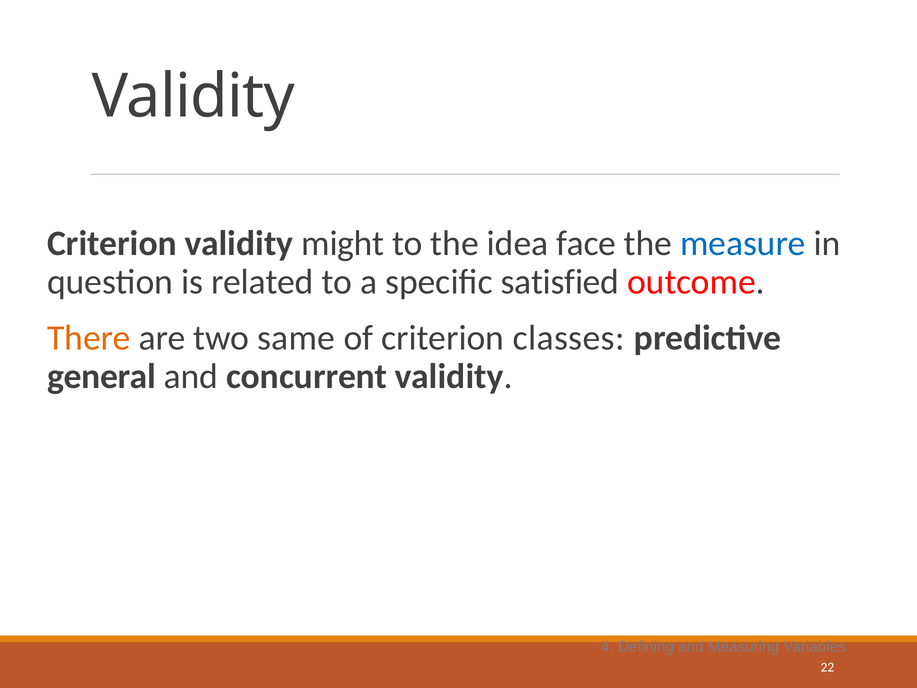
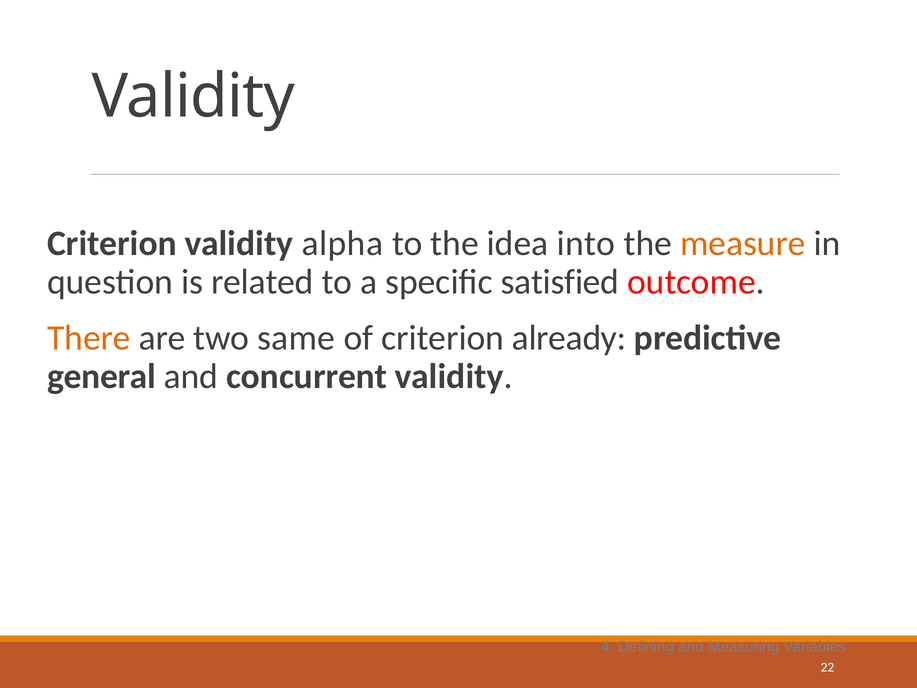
might: might -> alpha
face: face -> into
measure colour: blue -> orange
classes: classes -> already
